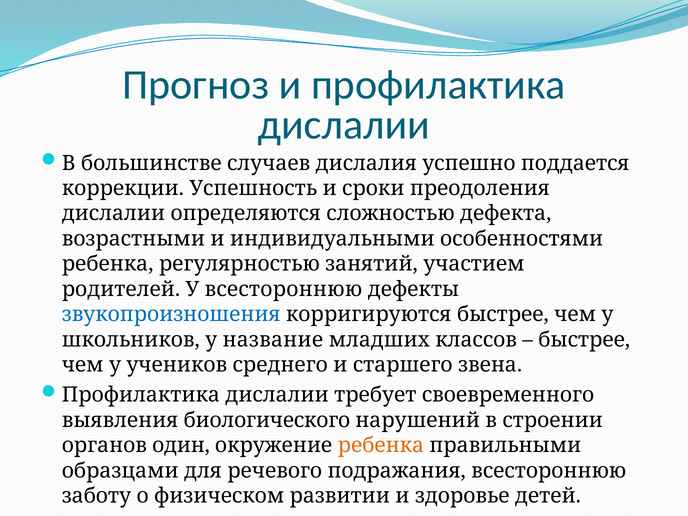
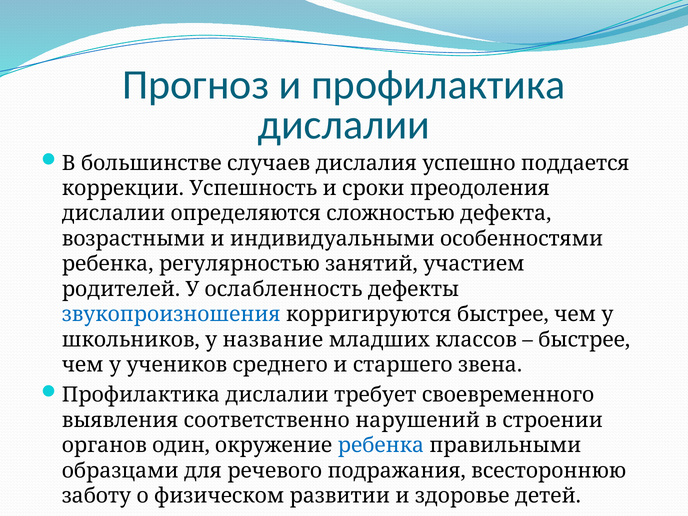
У всестороннюю: всестороннюю -> ослабленность
биологического: биологического -> соответственно
ребенка at (381, 445) colour: orange -> blue
